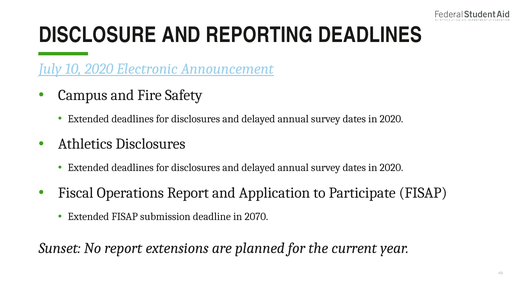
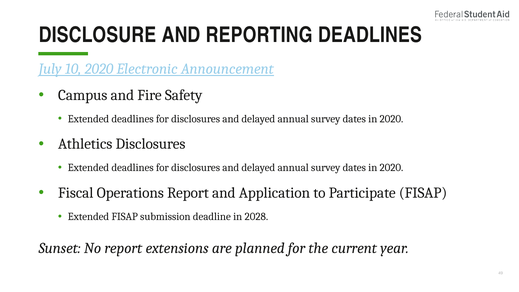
2070: 2070 -> 2028
